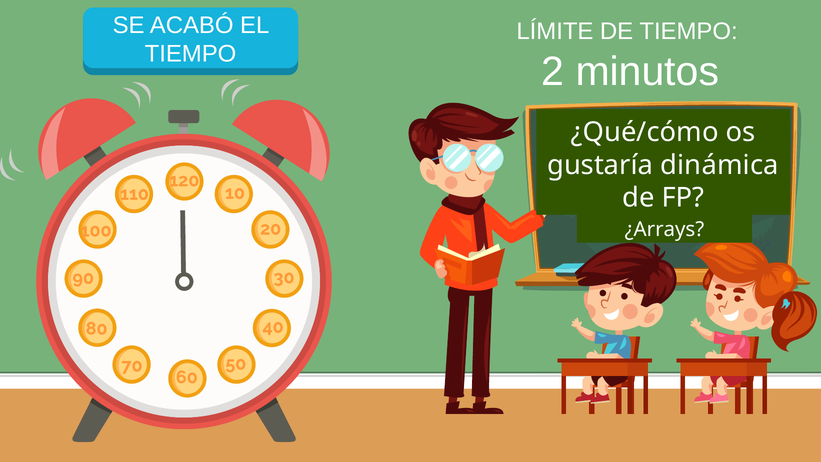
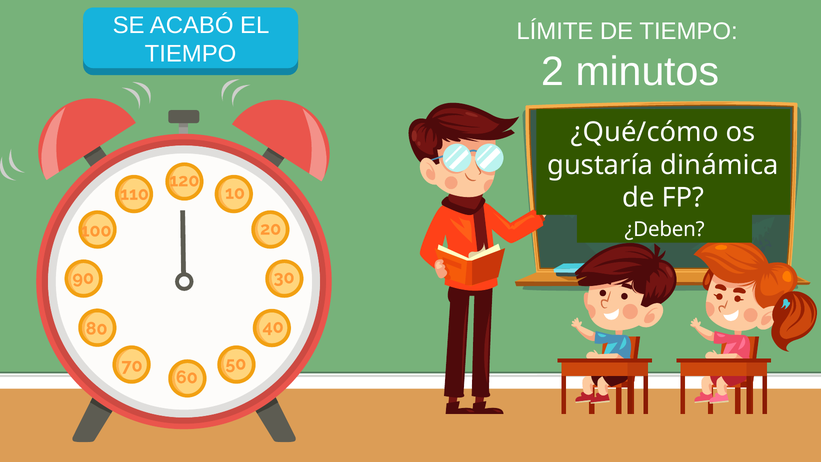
¿Arrays: ¿Arrays -> ¿Deben
